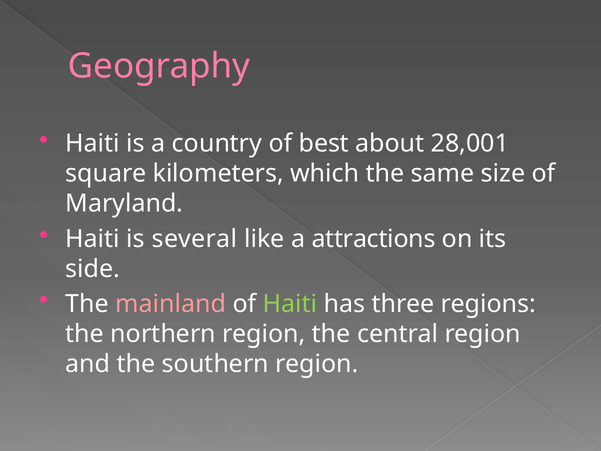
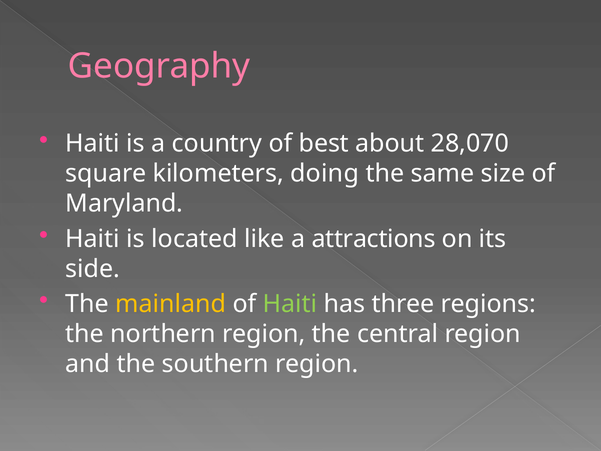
28,001: 28,001 -> 28,070
which: which -> doing
several: several -> located
mainland colour: pink -> yellow
